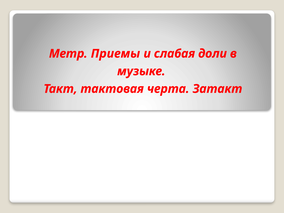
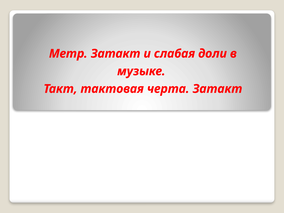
Метр Приемы: Приемы -> Затакт
